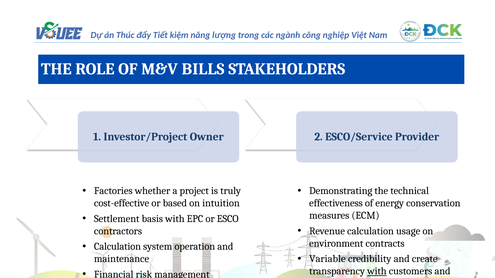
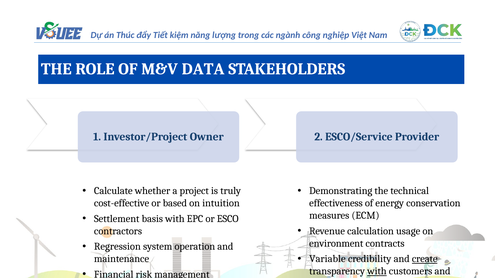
BILLS: BILLS -> DATA
Factories: Factories -> Calculate
Calculation at (118, 247): Calculation -> Regression
create underline: none -> present
